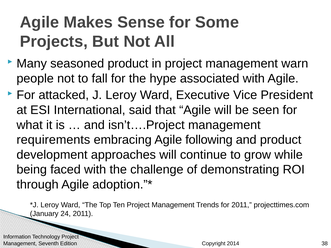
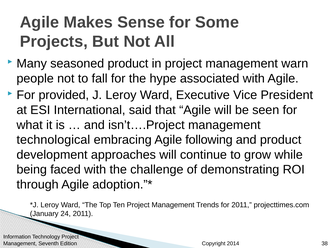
attacked: attacked -> provided
requirements: requirements -> technological
